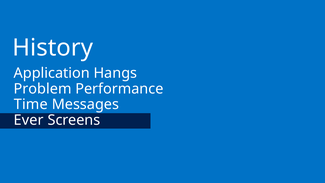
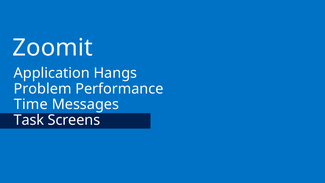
History: History -> Zoomit
Ever: Ever -> Task
